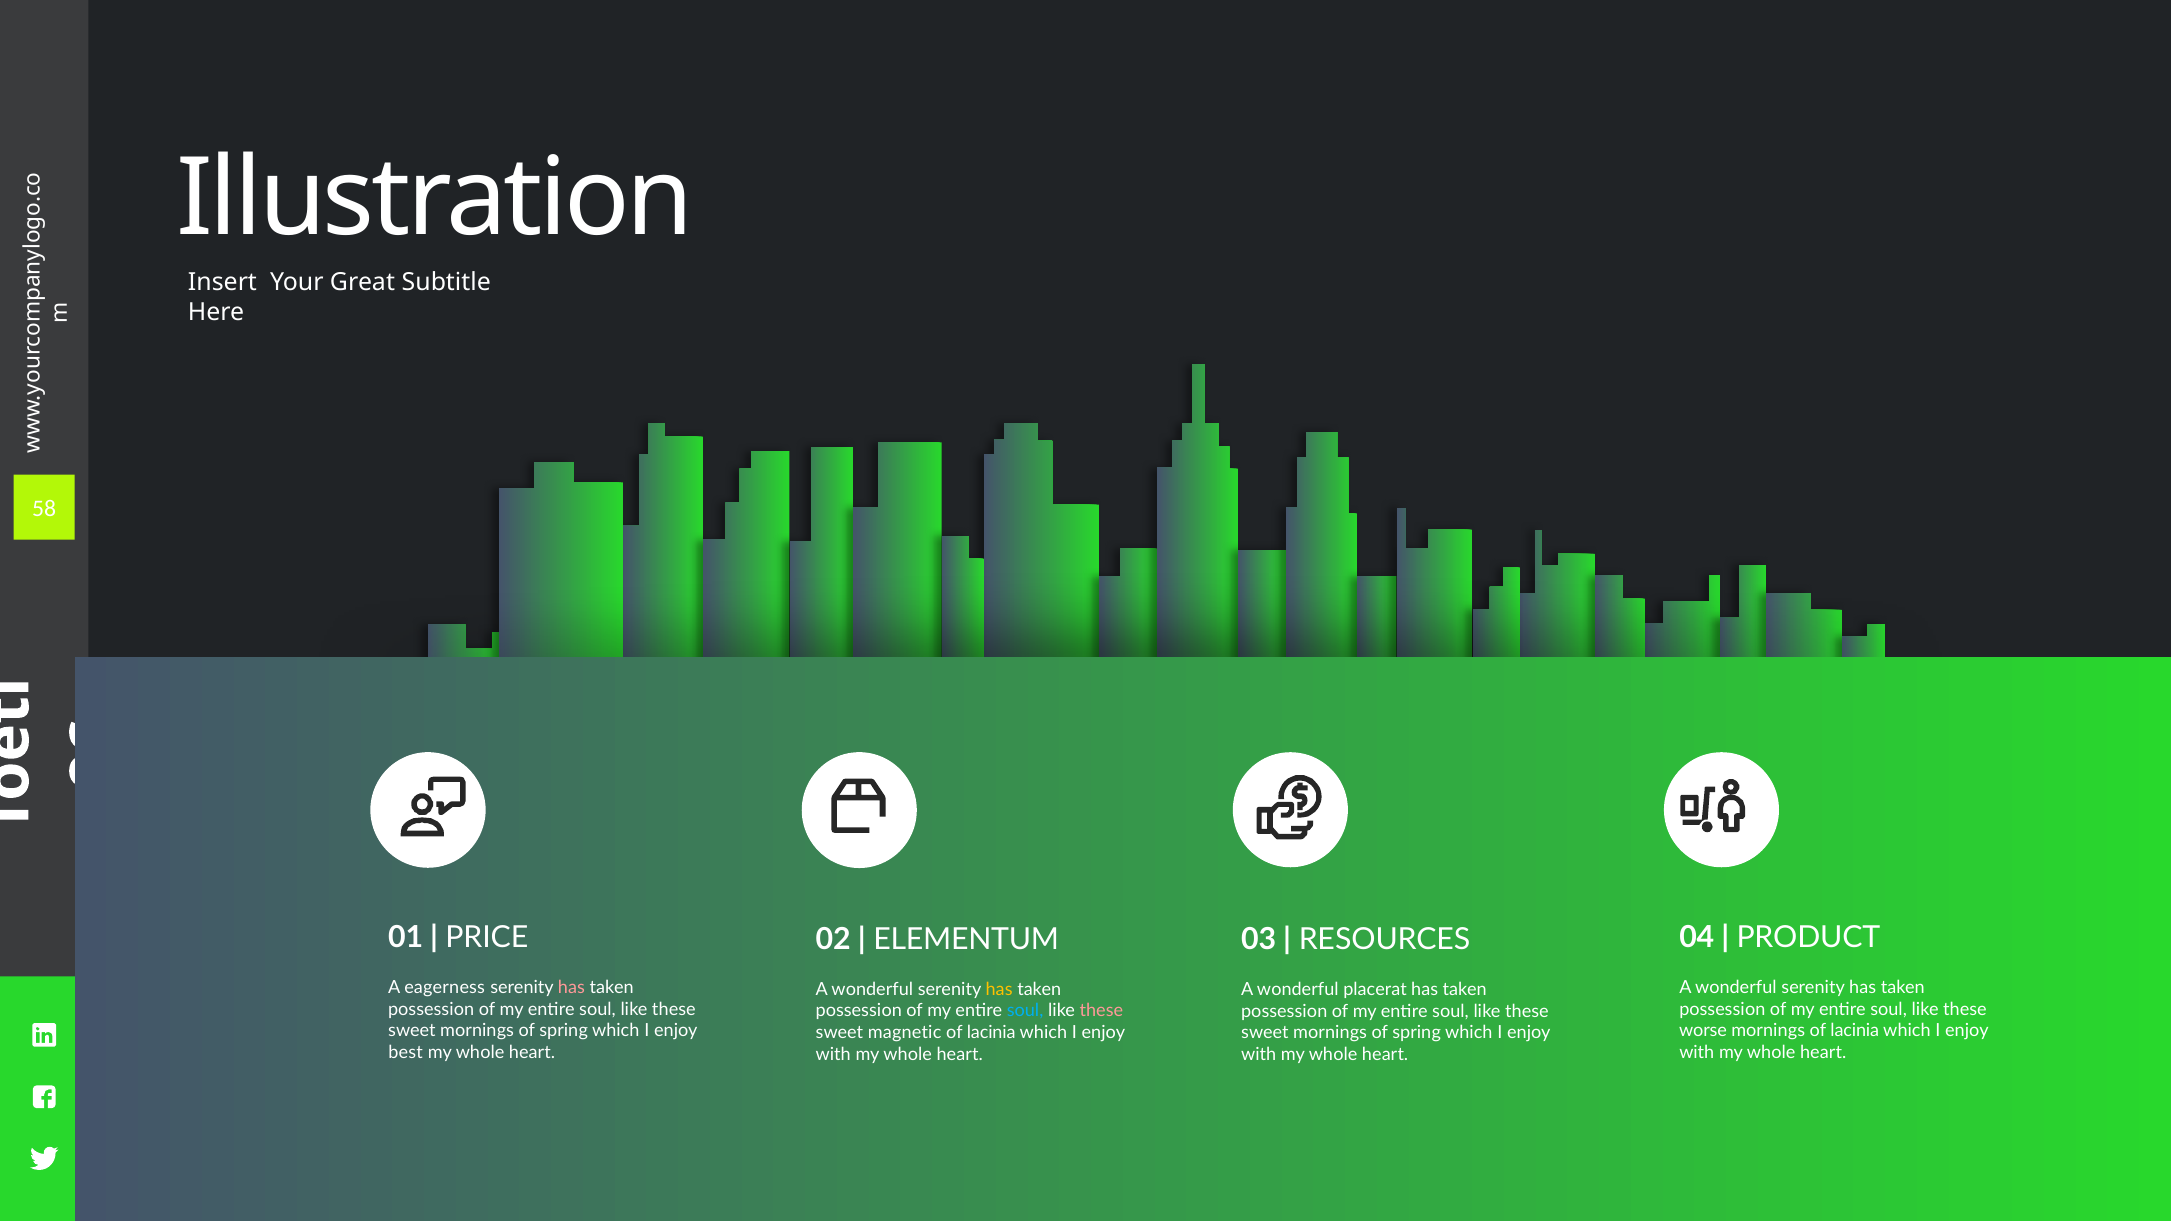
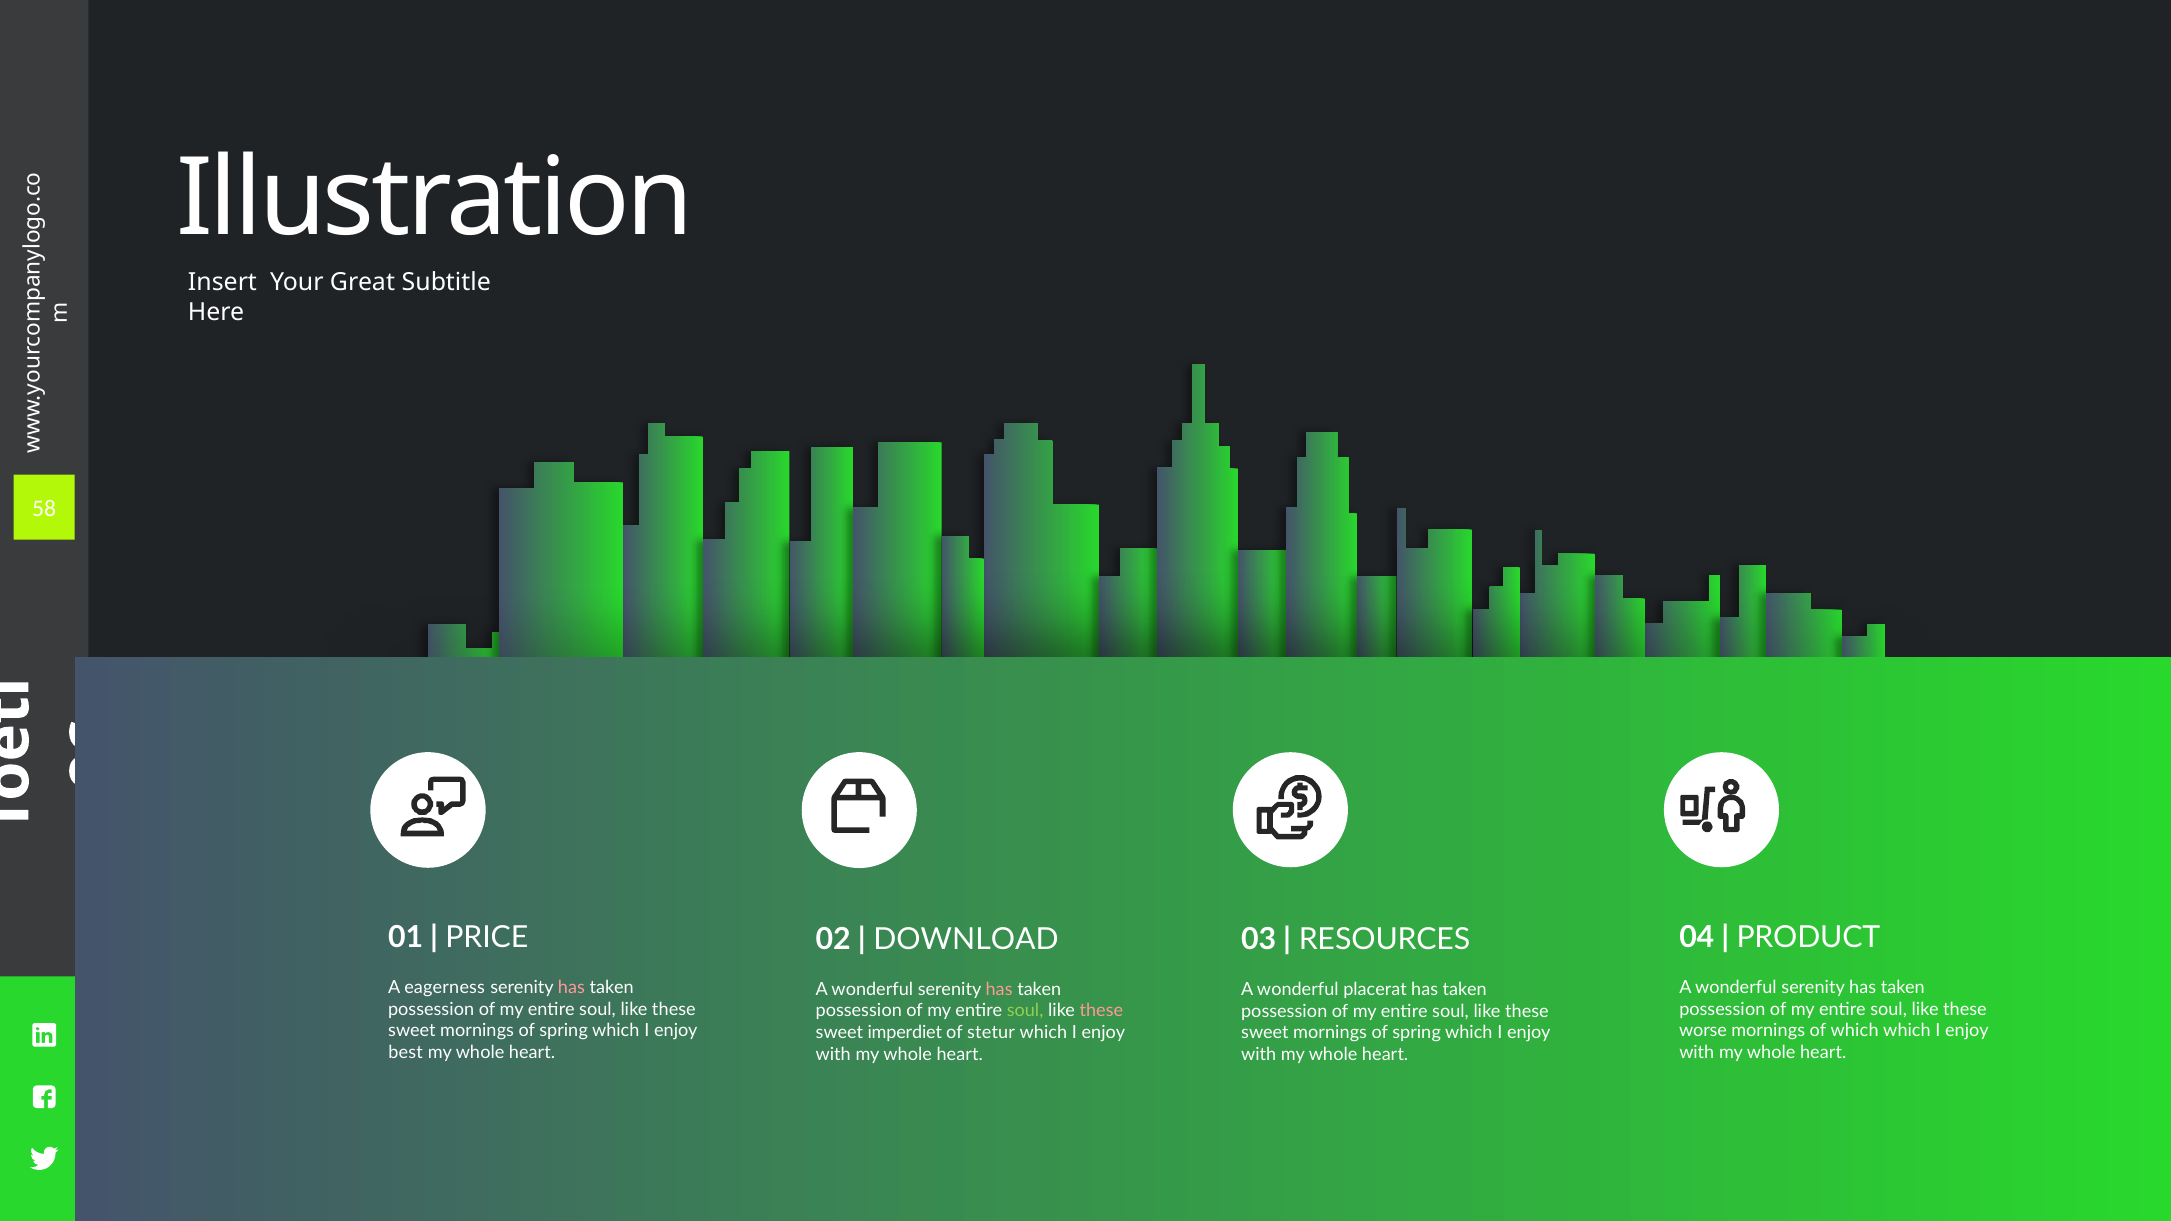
ELEMENTUM: ELEMENTUM -> DOWNLOAD
has at (999, 989) colour: yellow -> pink
soul at (1025, 1011) colour: light blue -> light green
mornings of lacinia: lacinia -> which
magnetic: magnetic -> imperdiet
lacinia at (991, 1033): lacinia -> stetur
